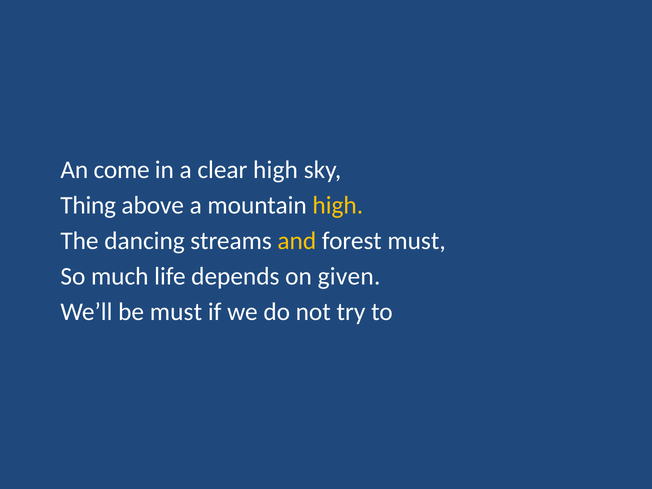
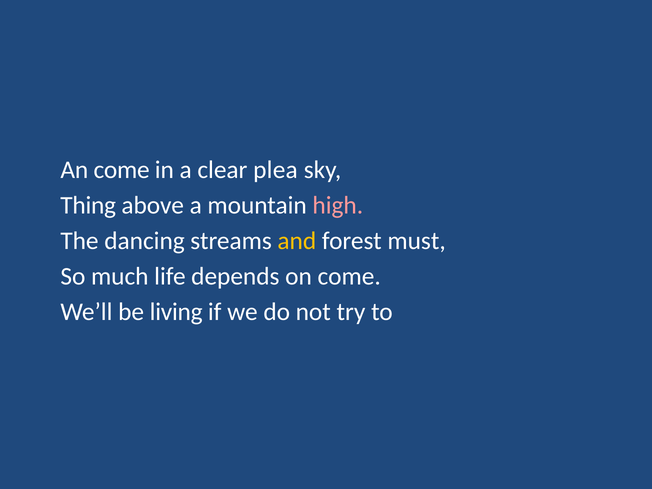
clear high: high -> plea
high at (338, 205) colour: yellow -> pink
on given: given -> come
be must: must -> living
